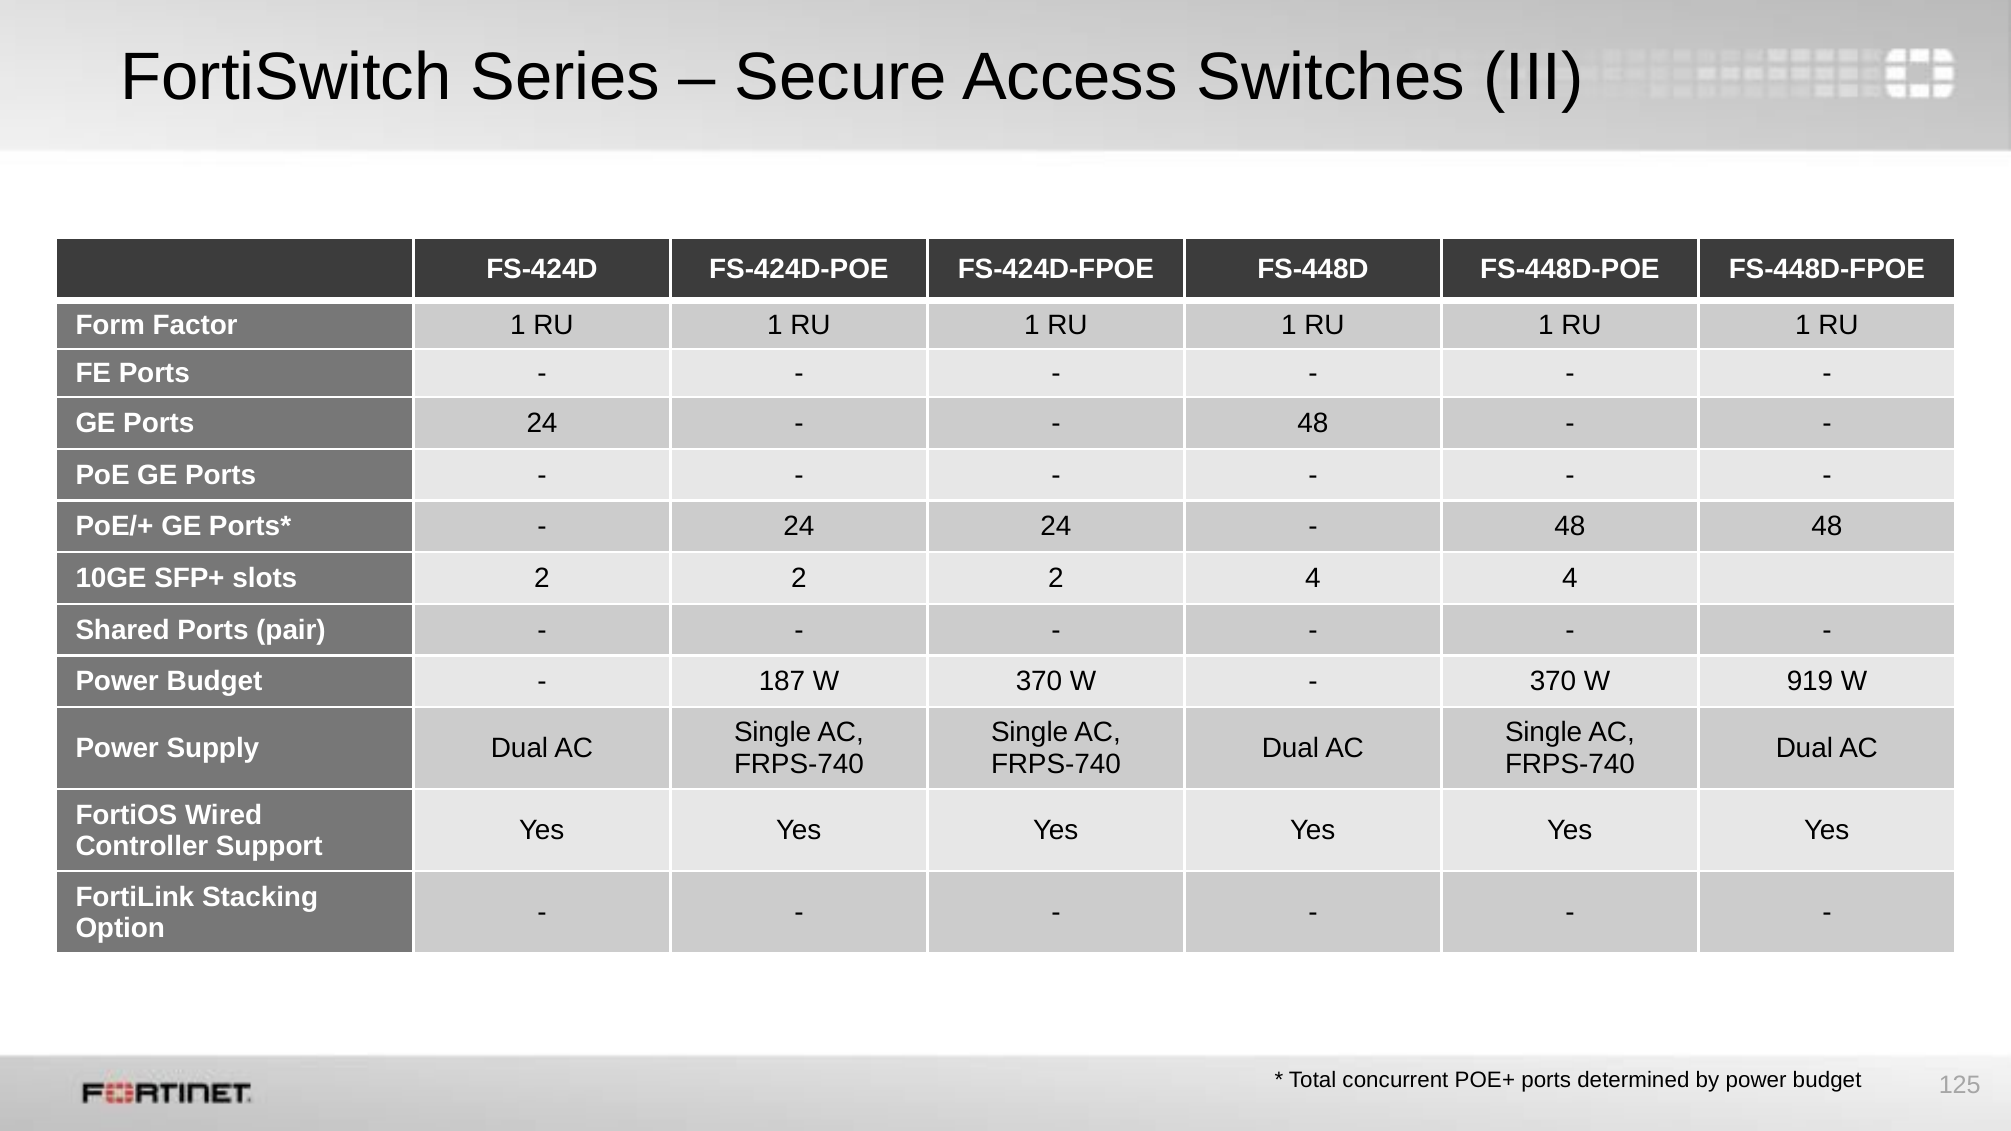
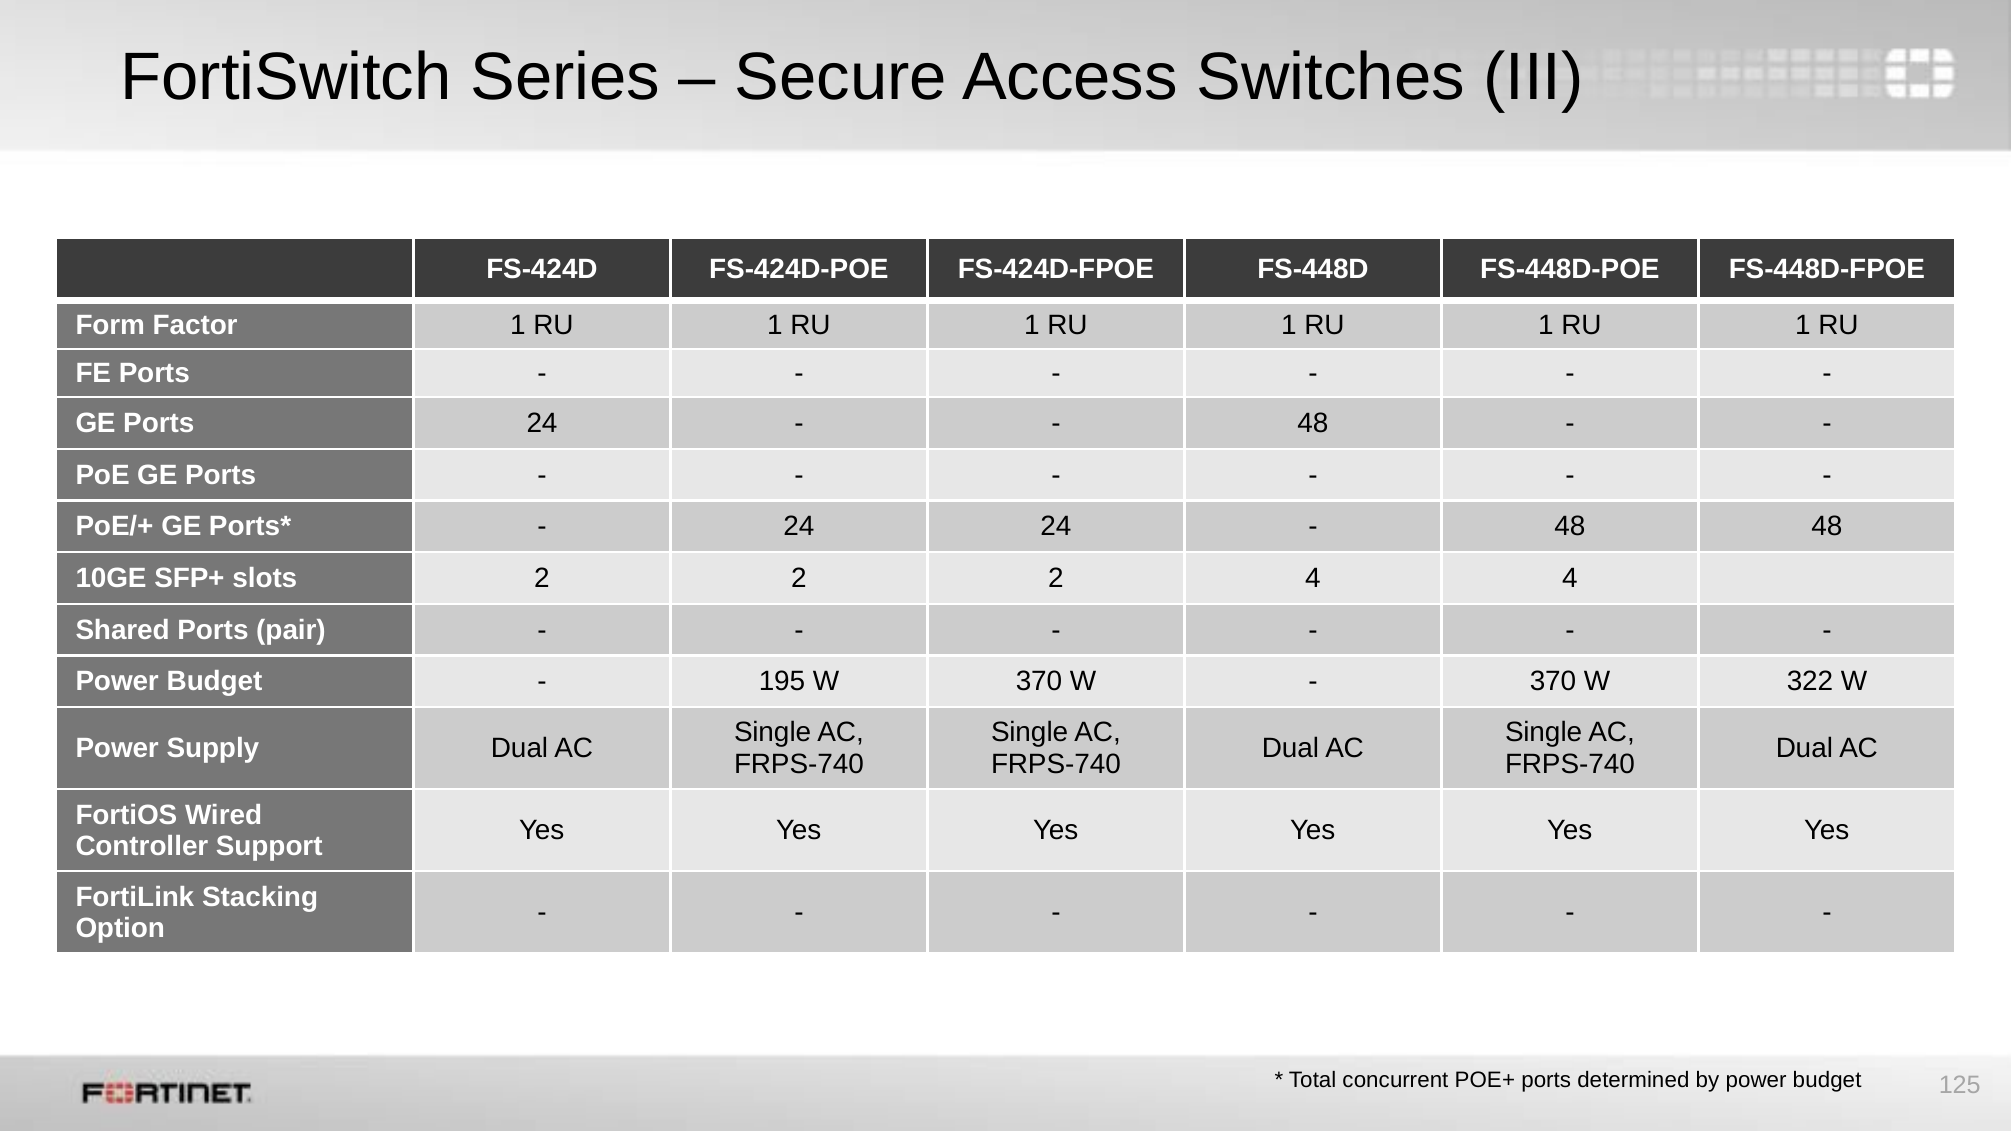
187: 187 -> 195
919: 919 -> 322
